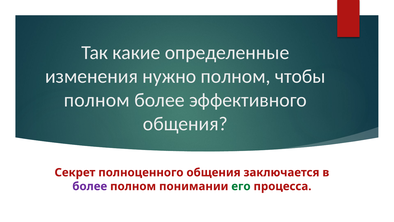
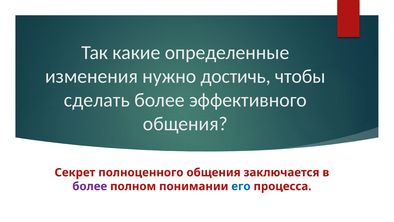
нужно полном: полном -> достичь
полном at (97, 100): полном -> сделать
его colour: green -> blue
